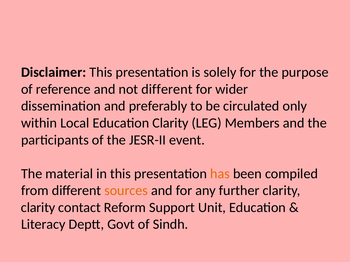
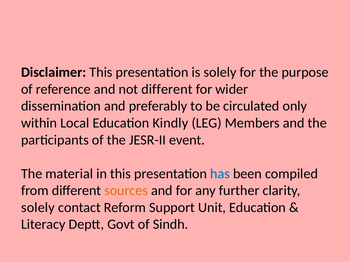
Education Clarity: Clarity -> Kindly
has colour: orange -> blue
clarity at (38, 208): clarity -> solely
